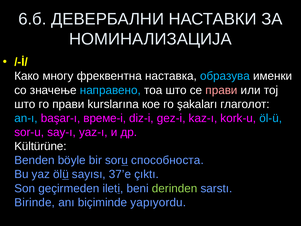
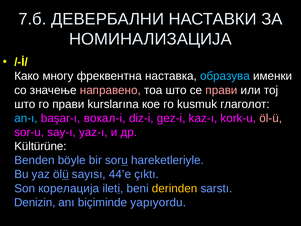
6.б: 6.б -> 7.б
направено colour: light blue -> pink
şakaları: şakaları -> kusmuk
време-i: време-i -> вокал-i
öl-ü colour: light blue -> pink
способноста: способноста -> hareketleriyle
37’e: 37’e -> 44’e
geçirmeden: geçirmeden -> корелација
derinden colour: light green -> yellow
Birinde: Birinde -> Denizin
